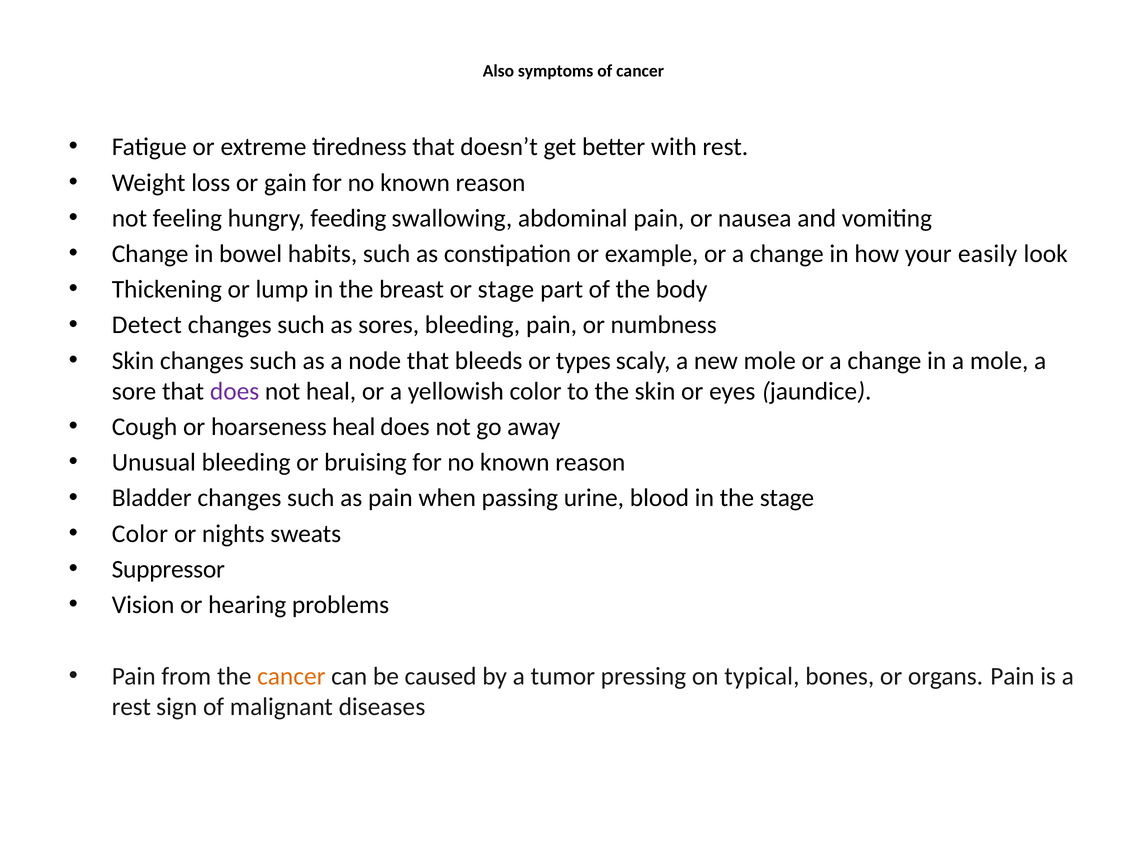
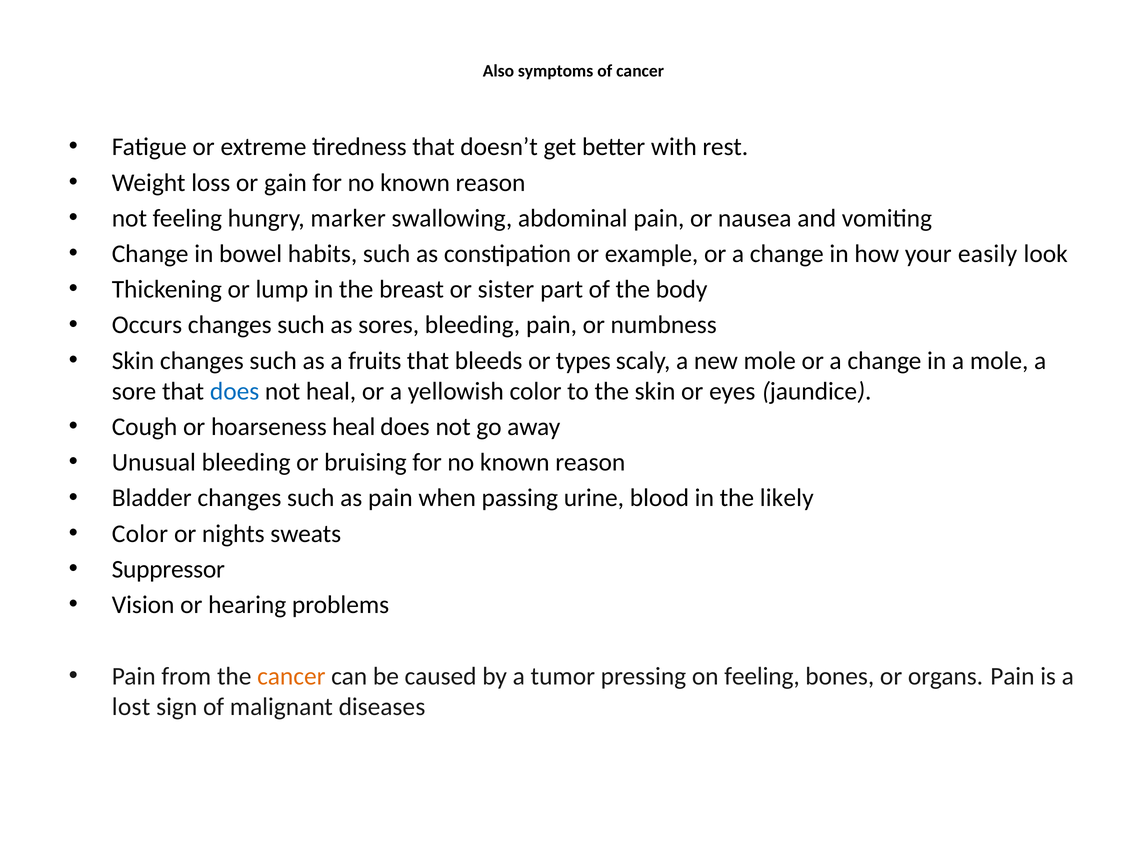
feeding: feeding -> marker
or stage: stage -> sister
Detect: Detect -> Occurs
node: node -> fruits
does at (235, 391) colour: purple -> blue
the stage: stage -> likely
on typical: typical -> feeling
rest at (131, 707): rest -> lost
